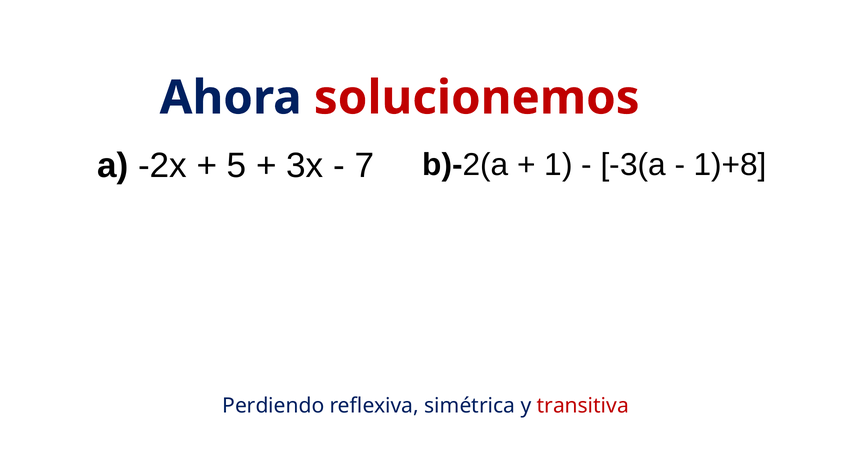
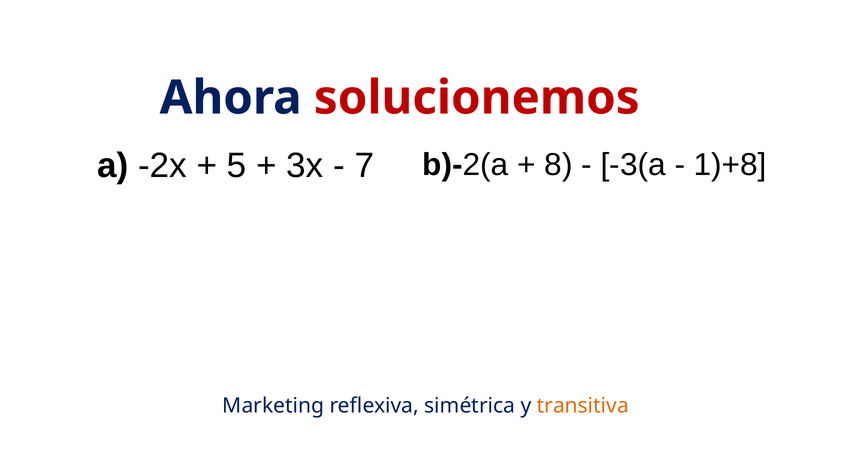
1: 1 -> 8
Perdiendo: Perdiendo -> Marketing
transitiva colour: red -> orange
